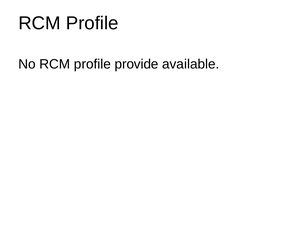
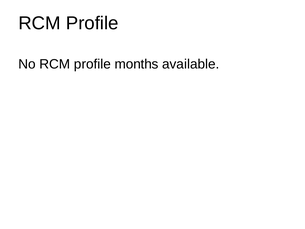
provide: provide -> months
